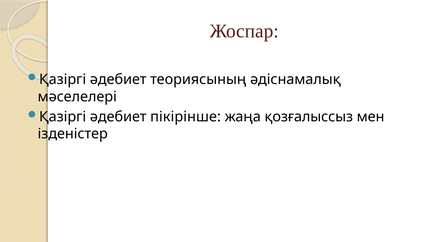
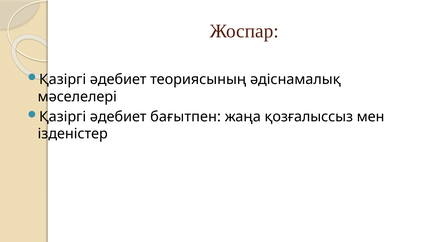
пікірінше: пікірінше -> бағытпен
